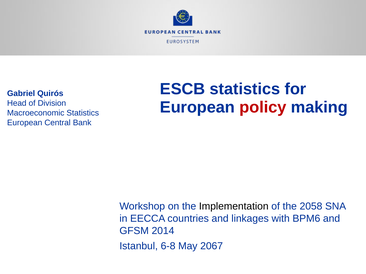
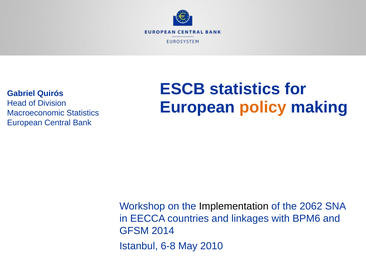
policy colour: red -> orange
2058: 2058 -> 2062
2067: 2067 -> 2010
